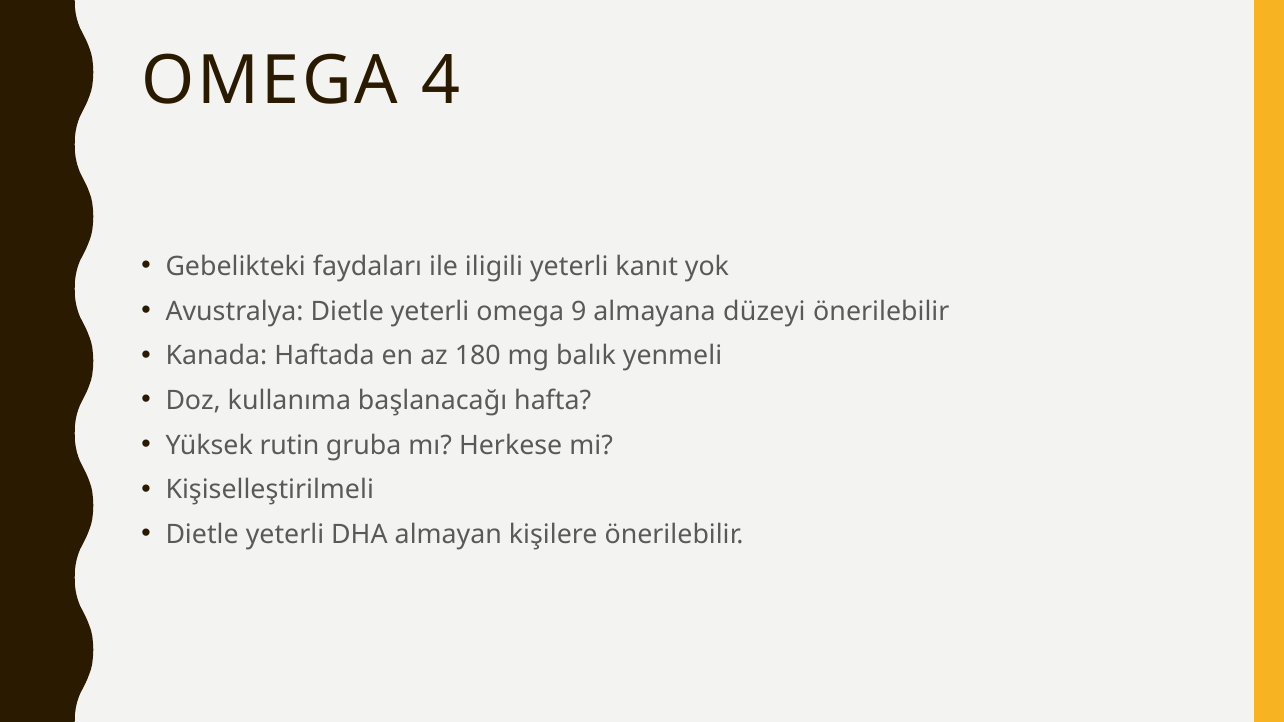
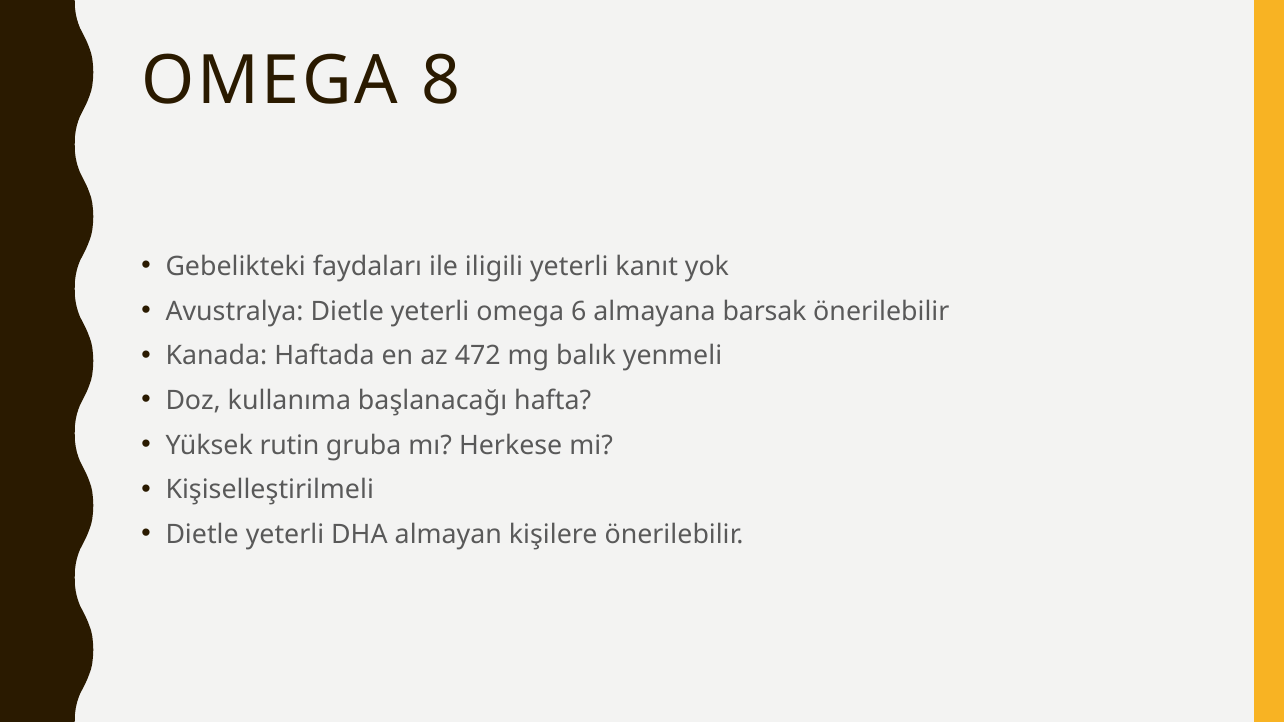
4: 4 -> 8
9: 9 -> 6
düzeyi: düzeyi -> barsak
180: 180 -> 472
